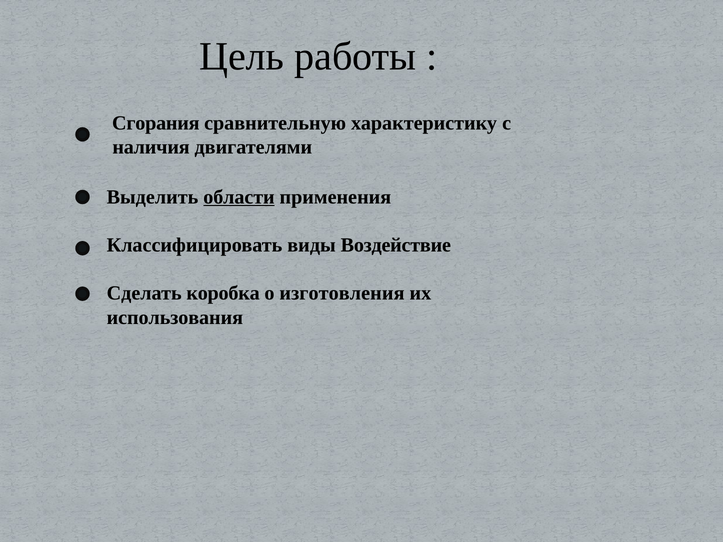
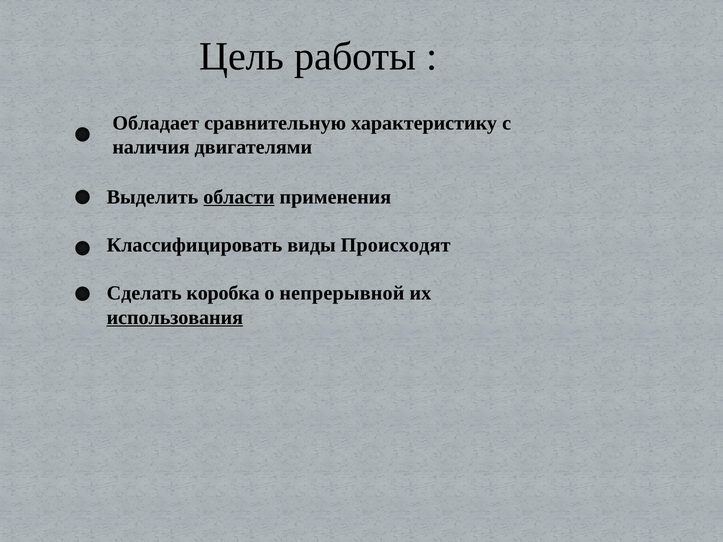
Сгорания: Сгорания -> Обладает
Воздействие: Воздействие -> Происходят
изготовления: изготовления -> непрерывной
использования underline: none -> present
